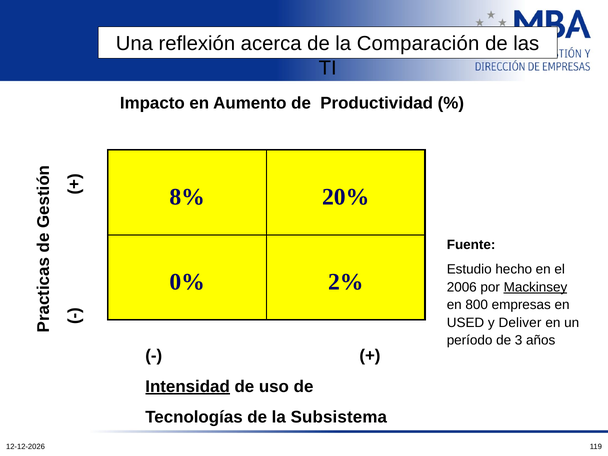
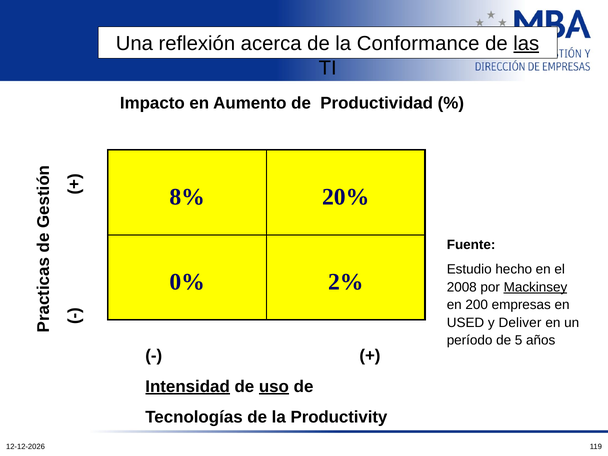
Comparación: Comparación -> Conformance
las underline: none -> present
2006: 2006 -> 2008
800: 800 -> 200
3: 3 -> 5
uso underline: none -> present
Subsistema: Subsistema -> Productivity
